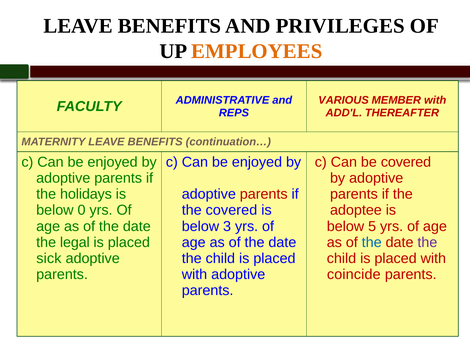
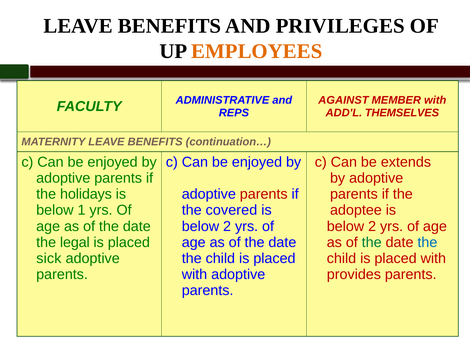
VARIOUS: VARIOUS -> AGAINST
THEREAFTER: THEREAFTER -> THEMSELVES
be covered: covered -> extends
0: 0 -> 1
3 at (227, 227): 3 -> 2
5 at (372, 227): 5 -> 2
the at (372, 243) colour: blue -> green
the at (427, 243) colour: purple -> blue
coincide: coincide -> provides
